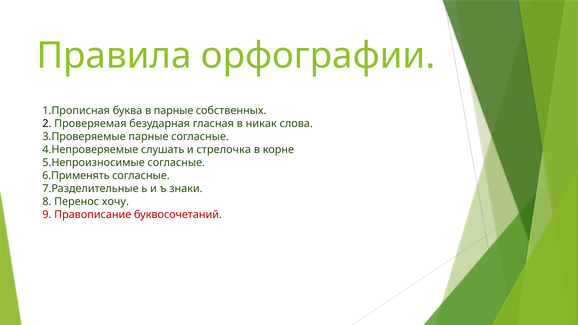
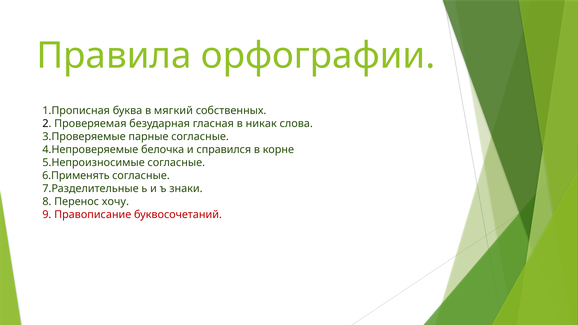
в парные: парные -> мягкий
слушать: слушать -> белочка
стрелочка: стрелочка -> справился
